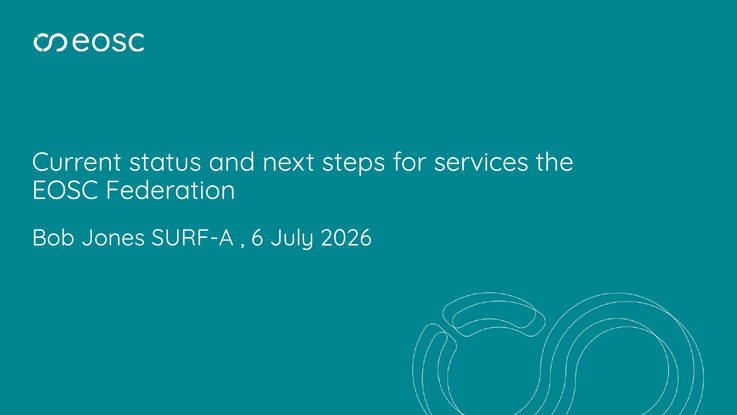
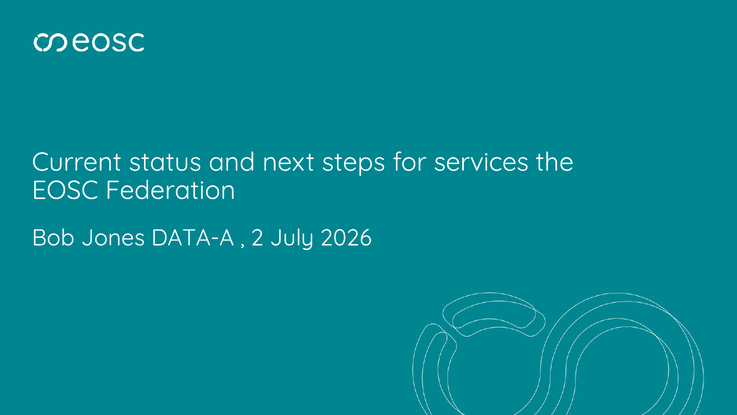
SURF-A: SURF-A -> DATA-A
6: 6 -> 2
